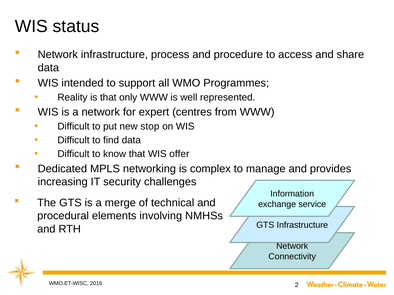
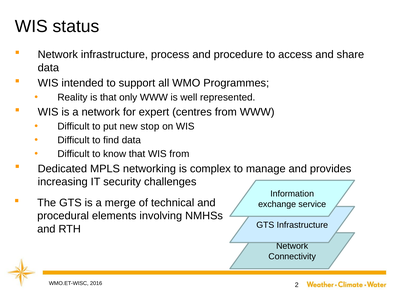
WIS offer: offer -> from
